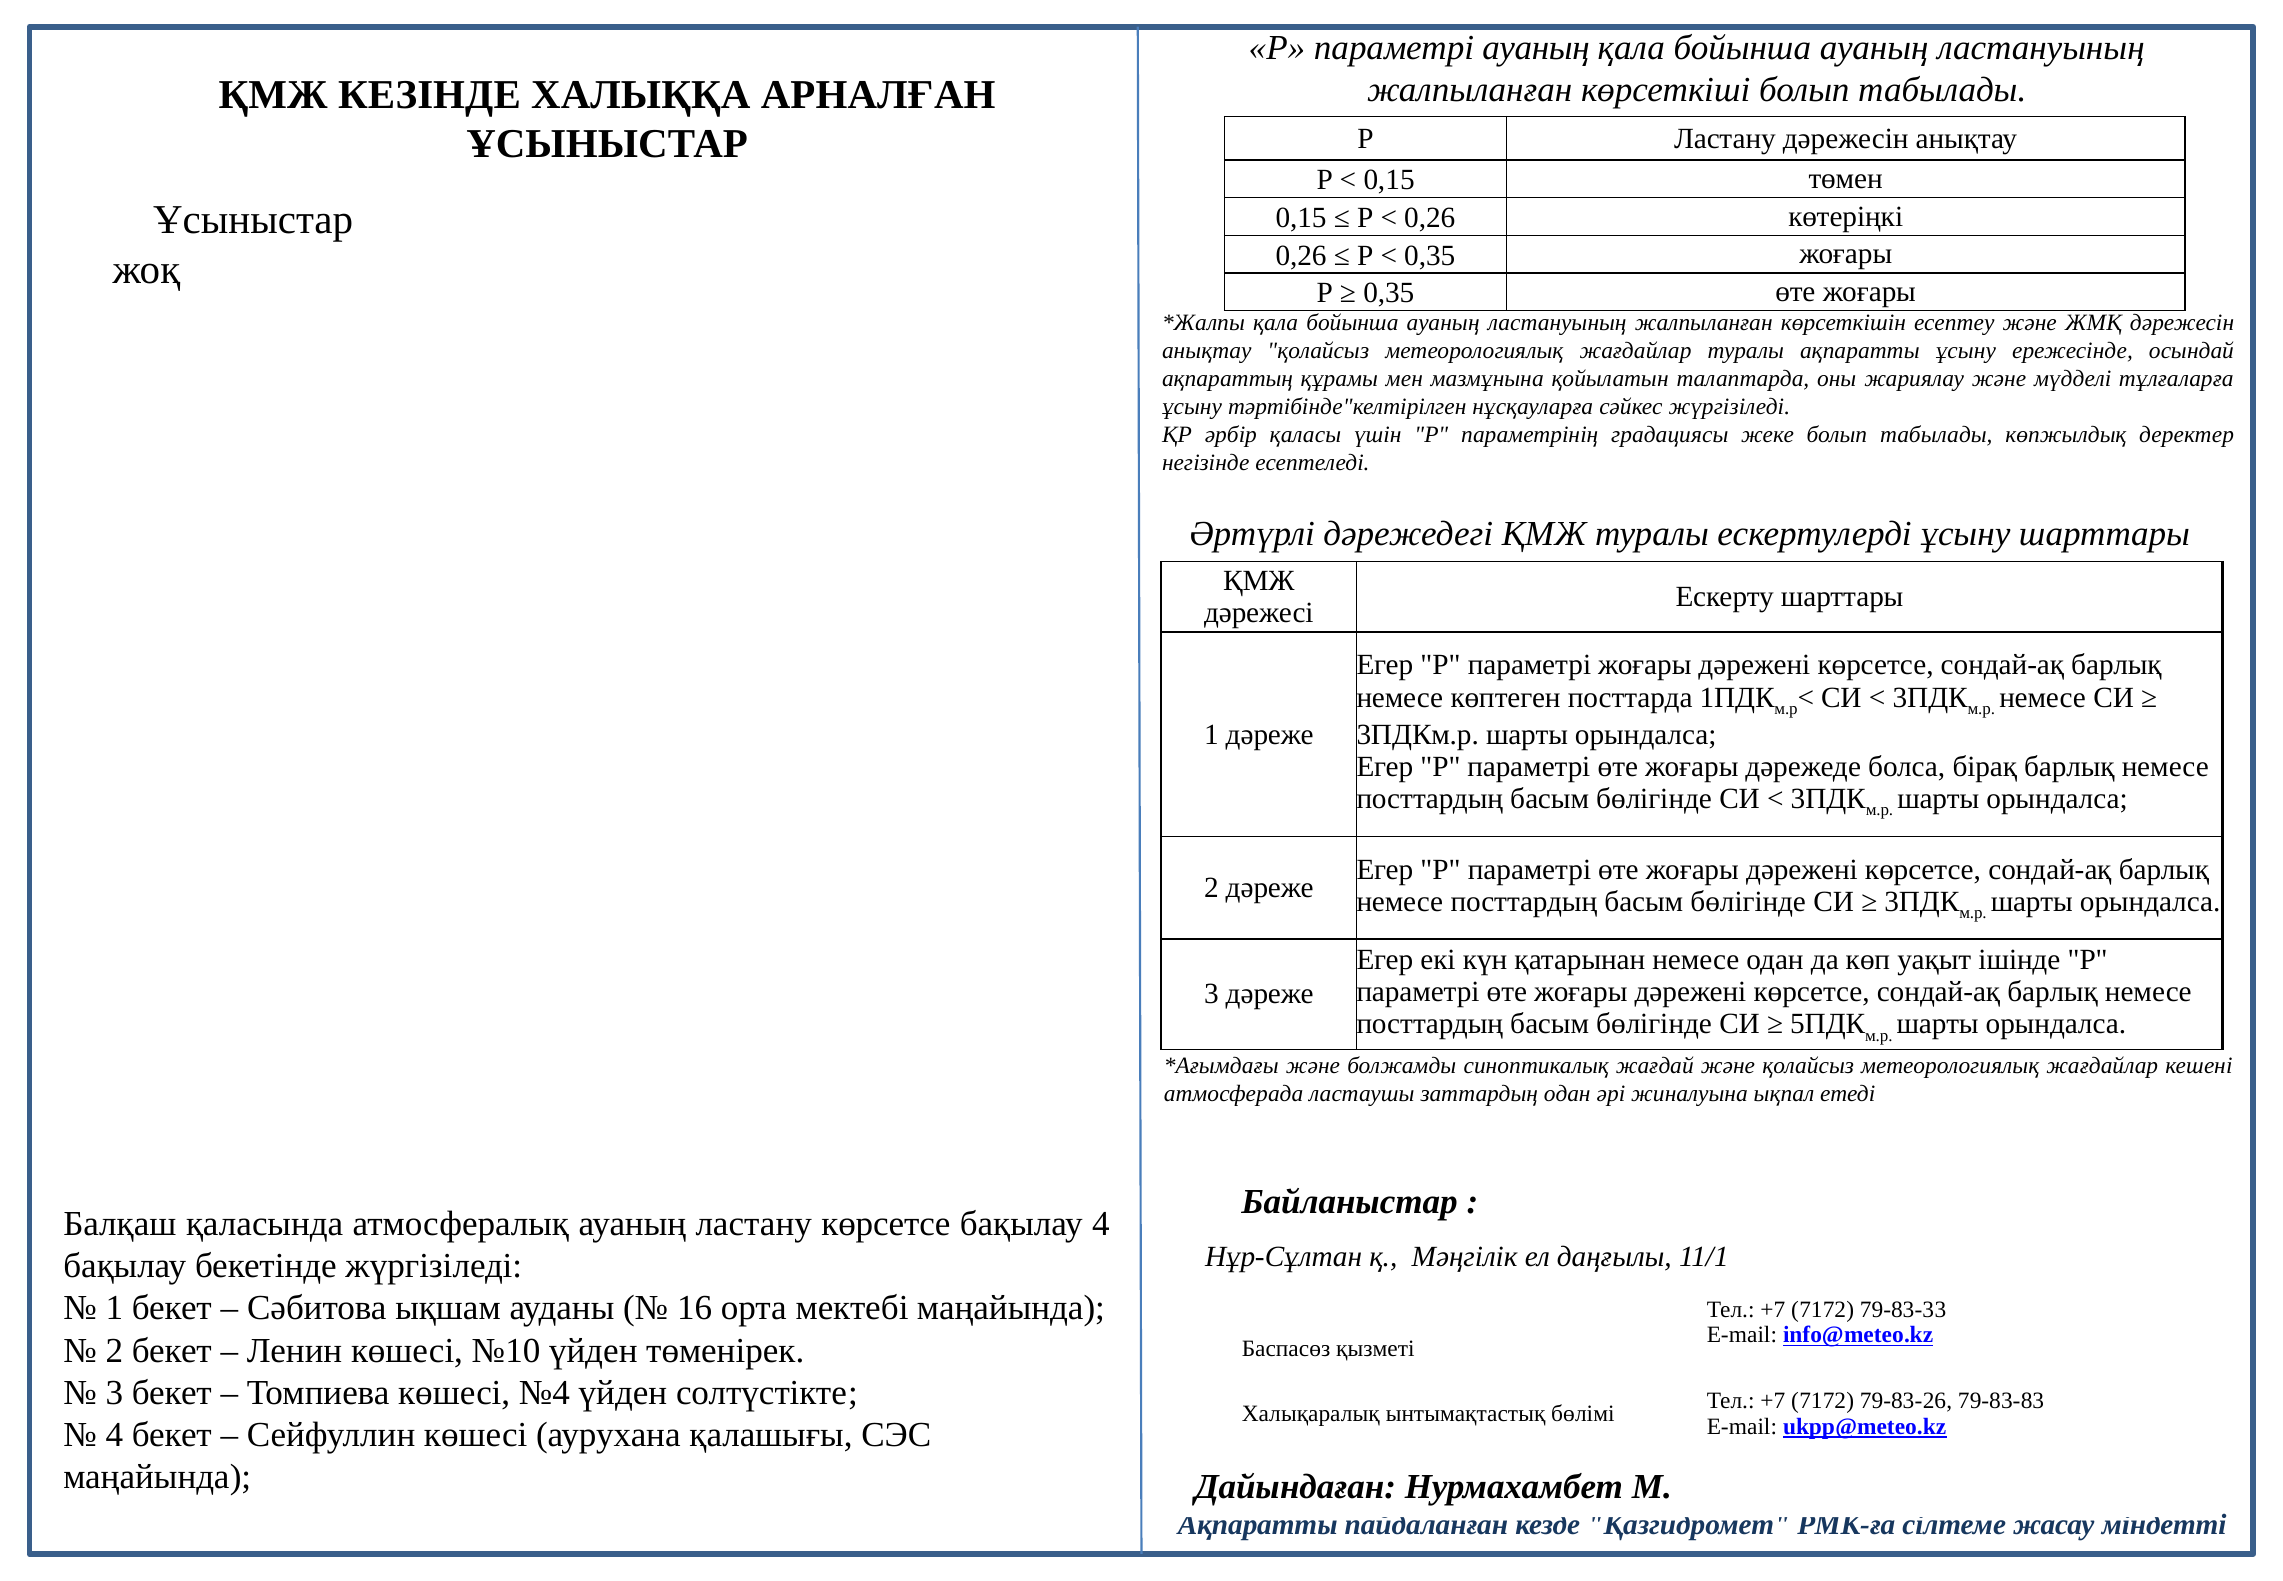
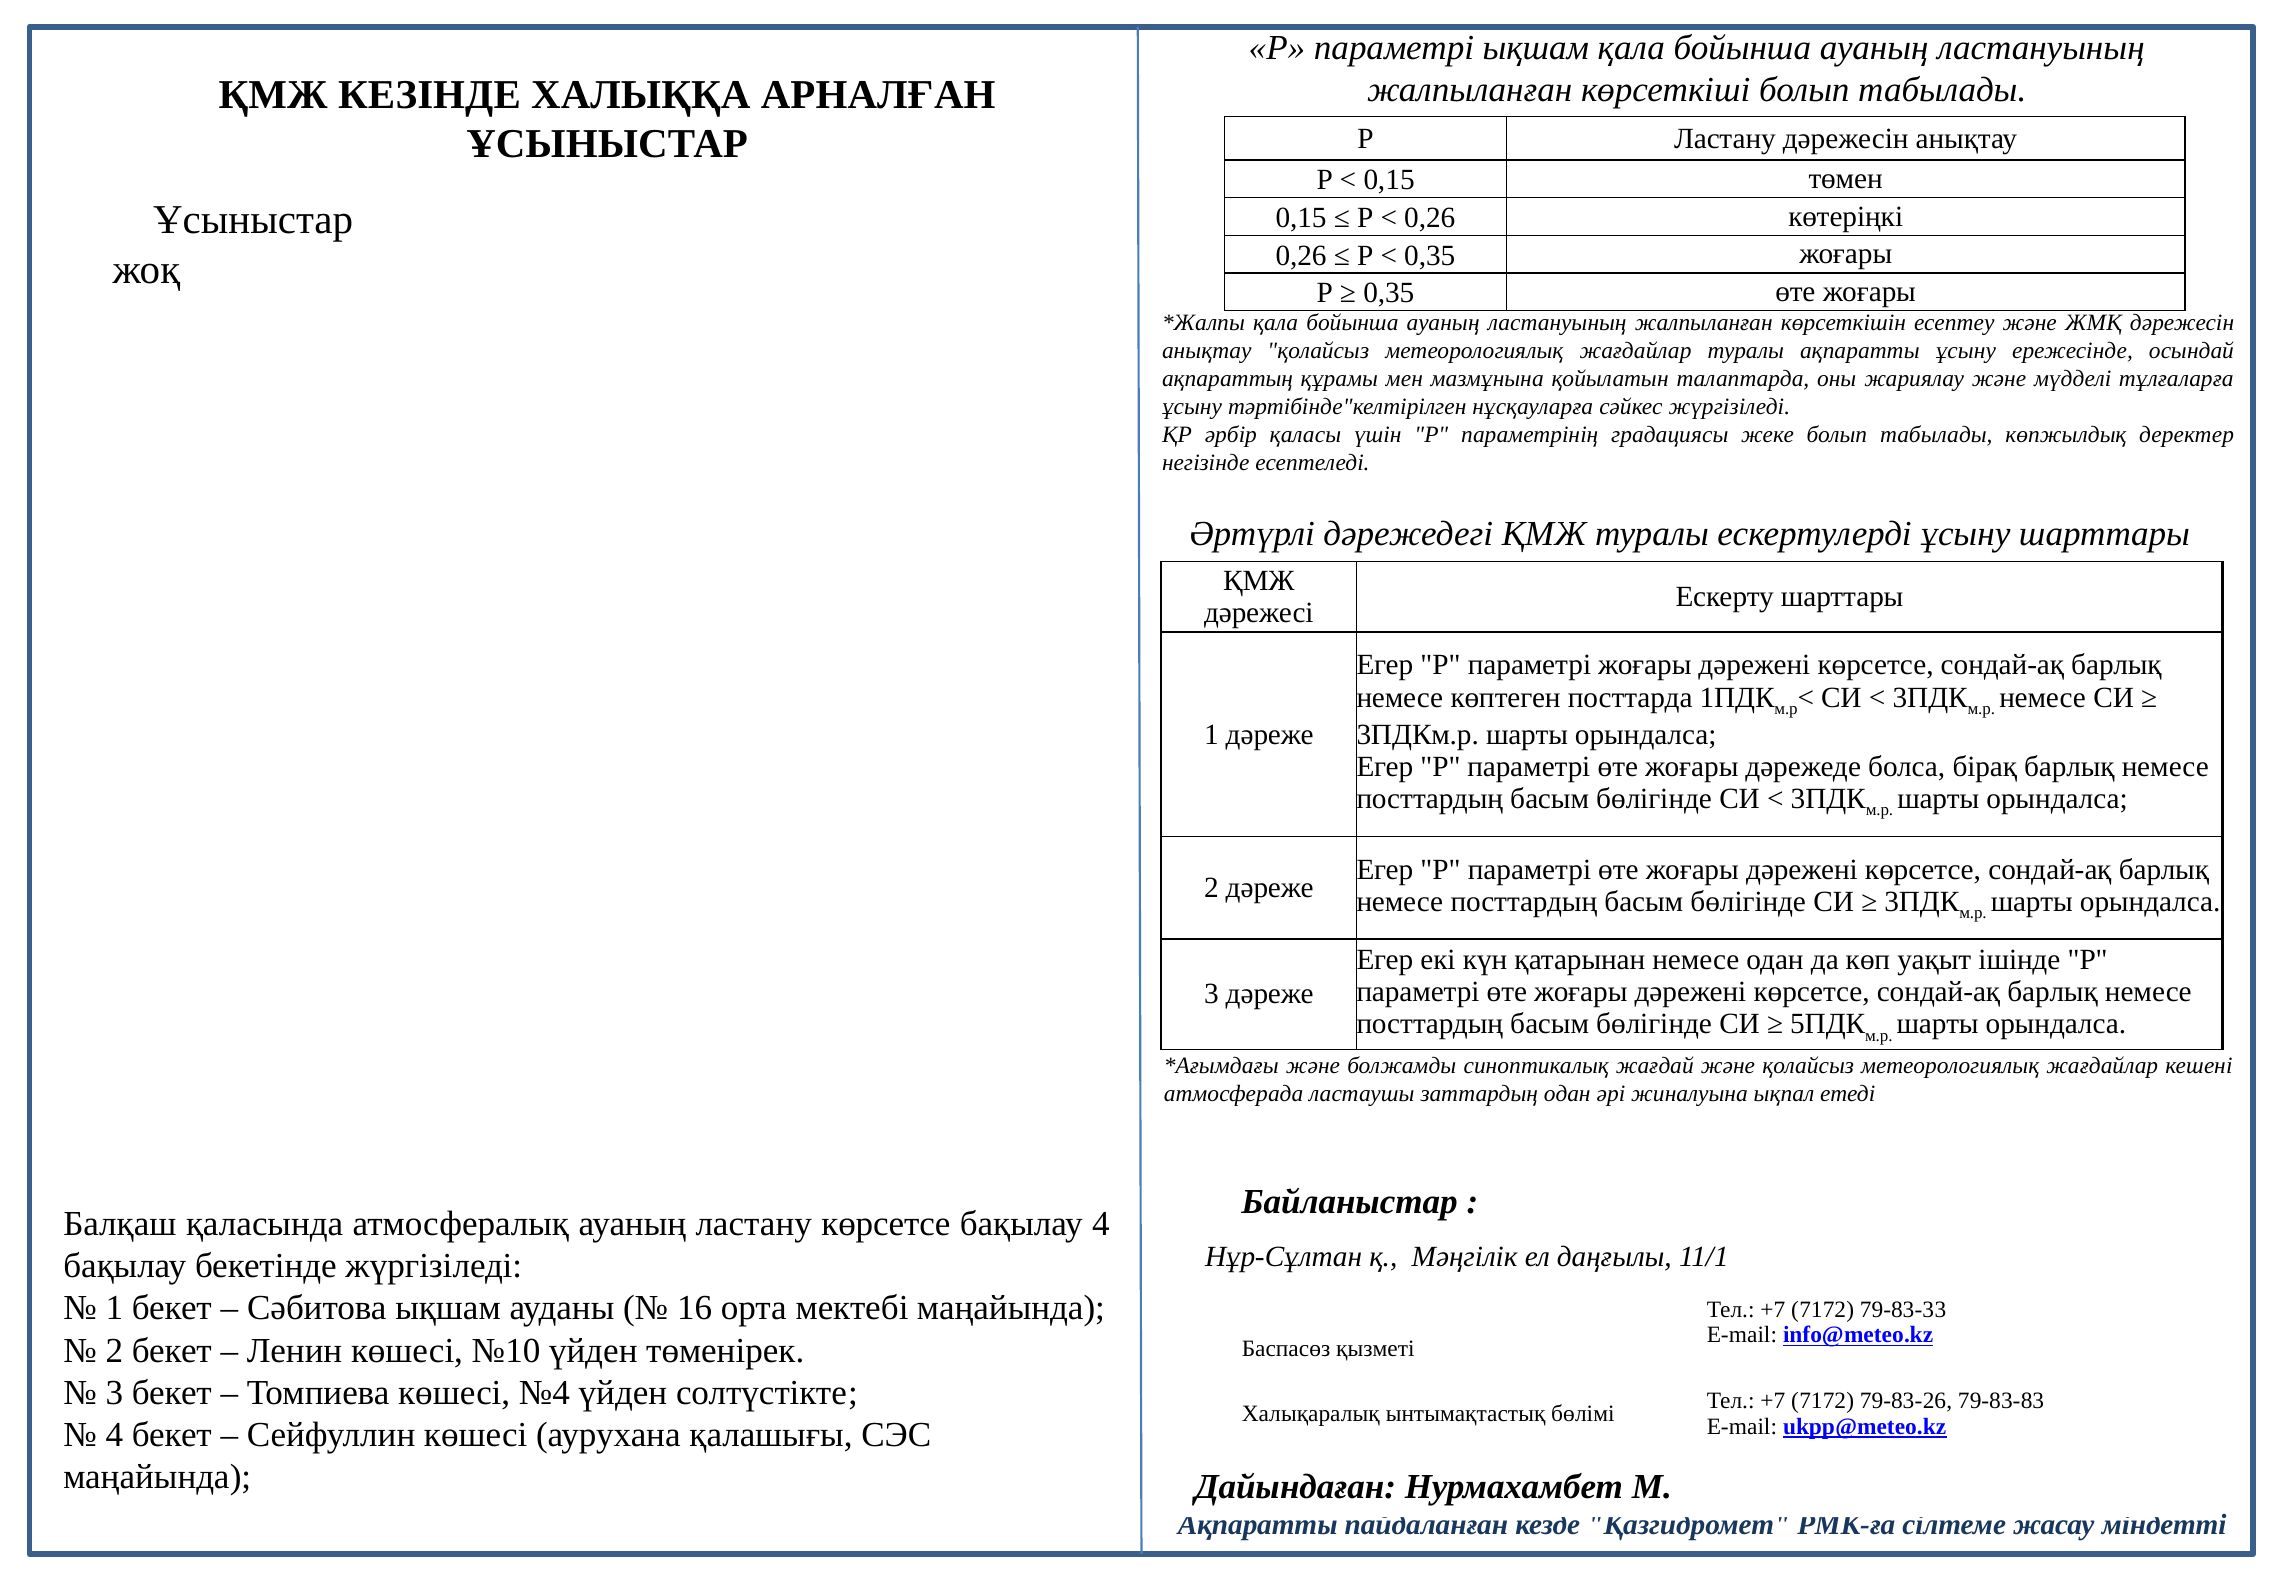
параметрі ауаның: ауаның -> ықшам
